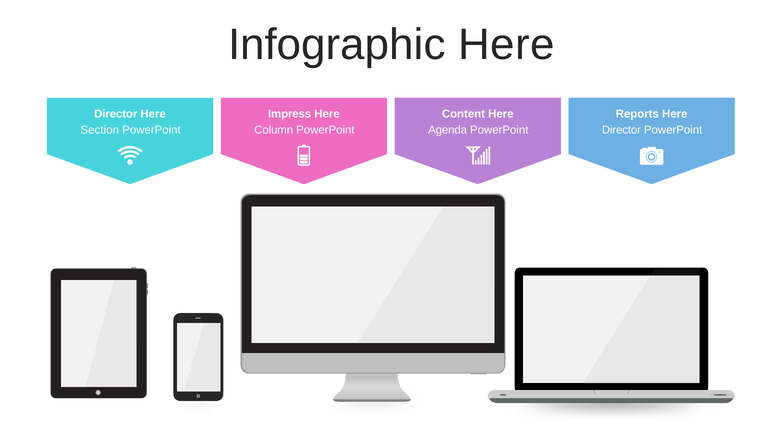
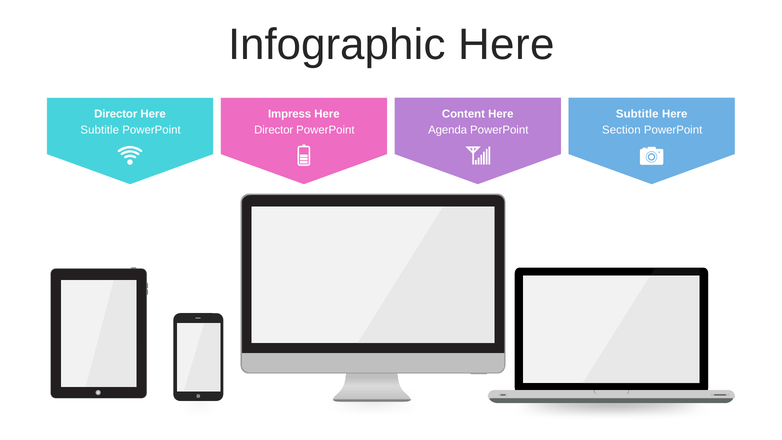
Reports at (637, 114): Reports -> Subtitle
Section at (100, 130): Section -> Subtitle
Column at (274, 130): Column -> Director
Director at (621, 130): Director -> Section
